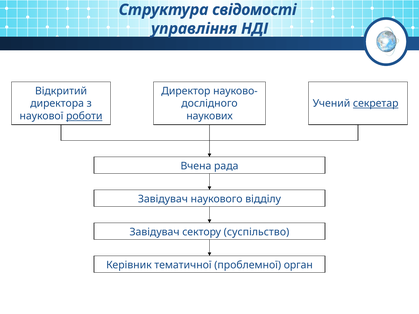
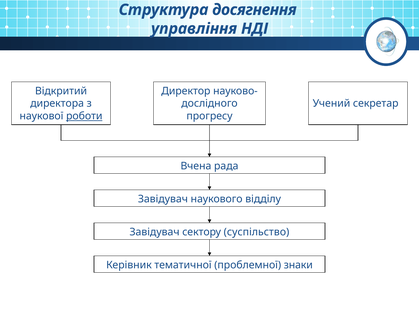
свідомості: свідомості -> досягнення
секретар underline: present -> none
наукових: наукових -> прогресу
орган: орган -> знаки
